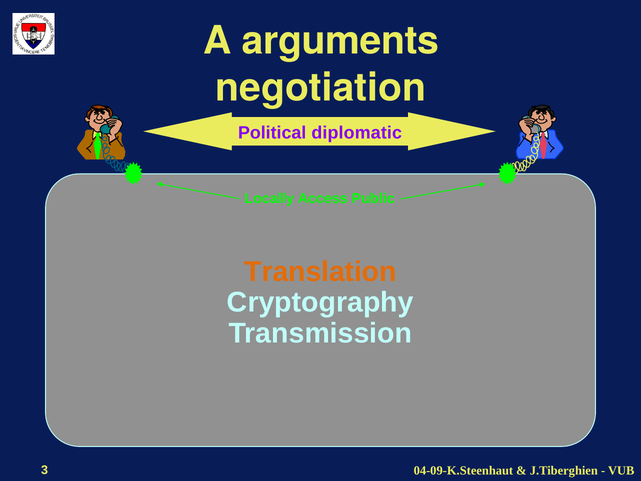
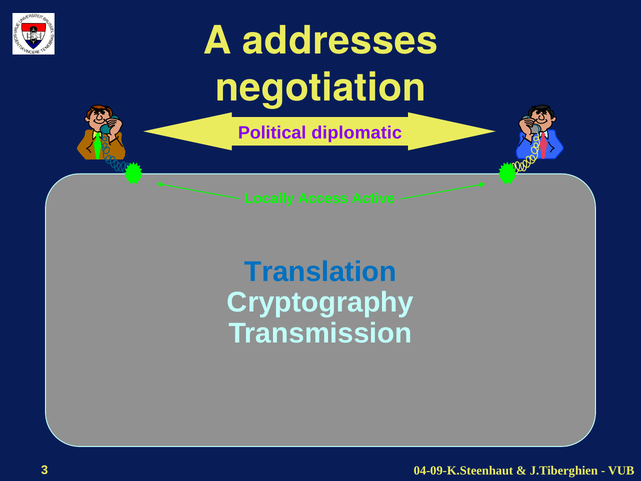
arguments: arguments -> addresses
Public: Public -> Active
Translation colour: orange -> blue
